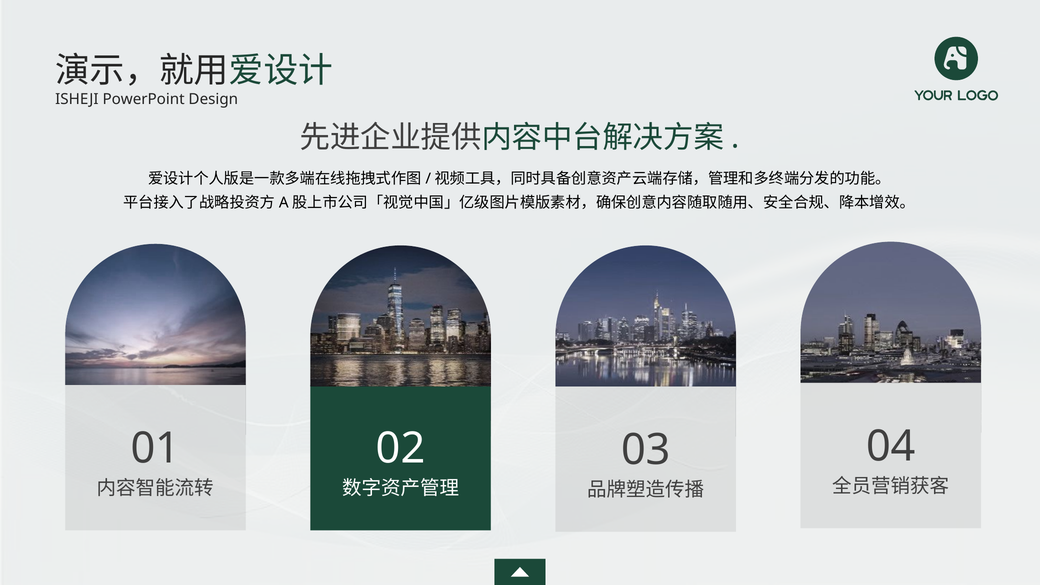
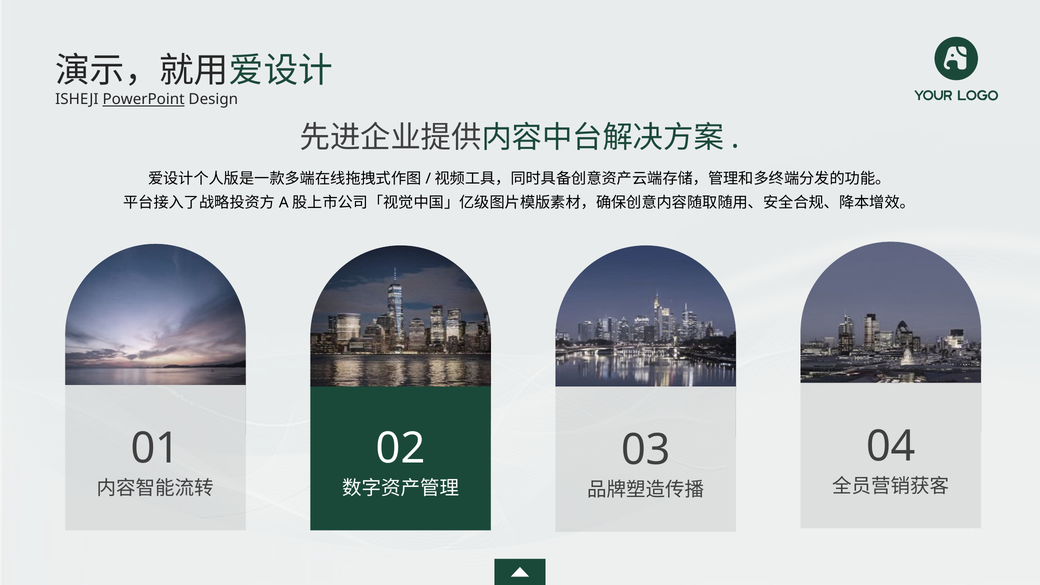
PowerPoint underline: none -> present
